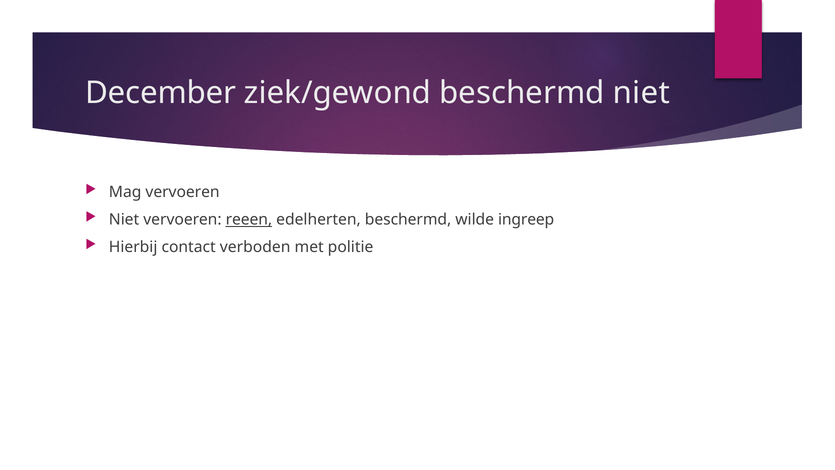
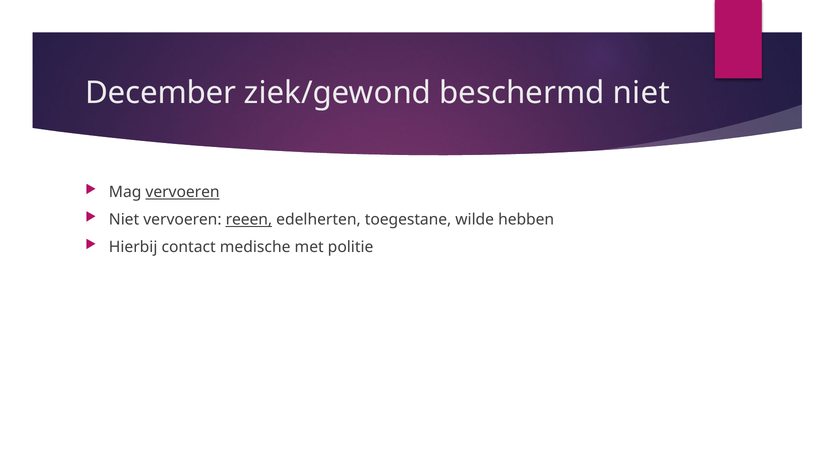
vervoeren at (183, 192) underline: none -> present
edelherten beschermd: beschermd -> toegestane
ingreep: ingreep -> hebben
verboden: verboden -> medische
